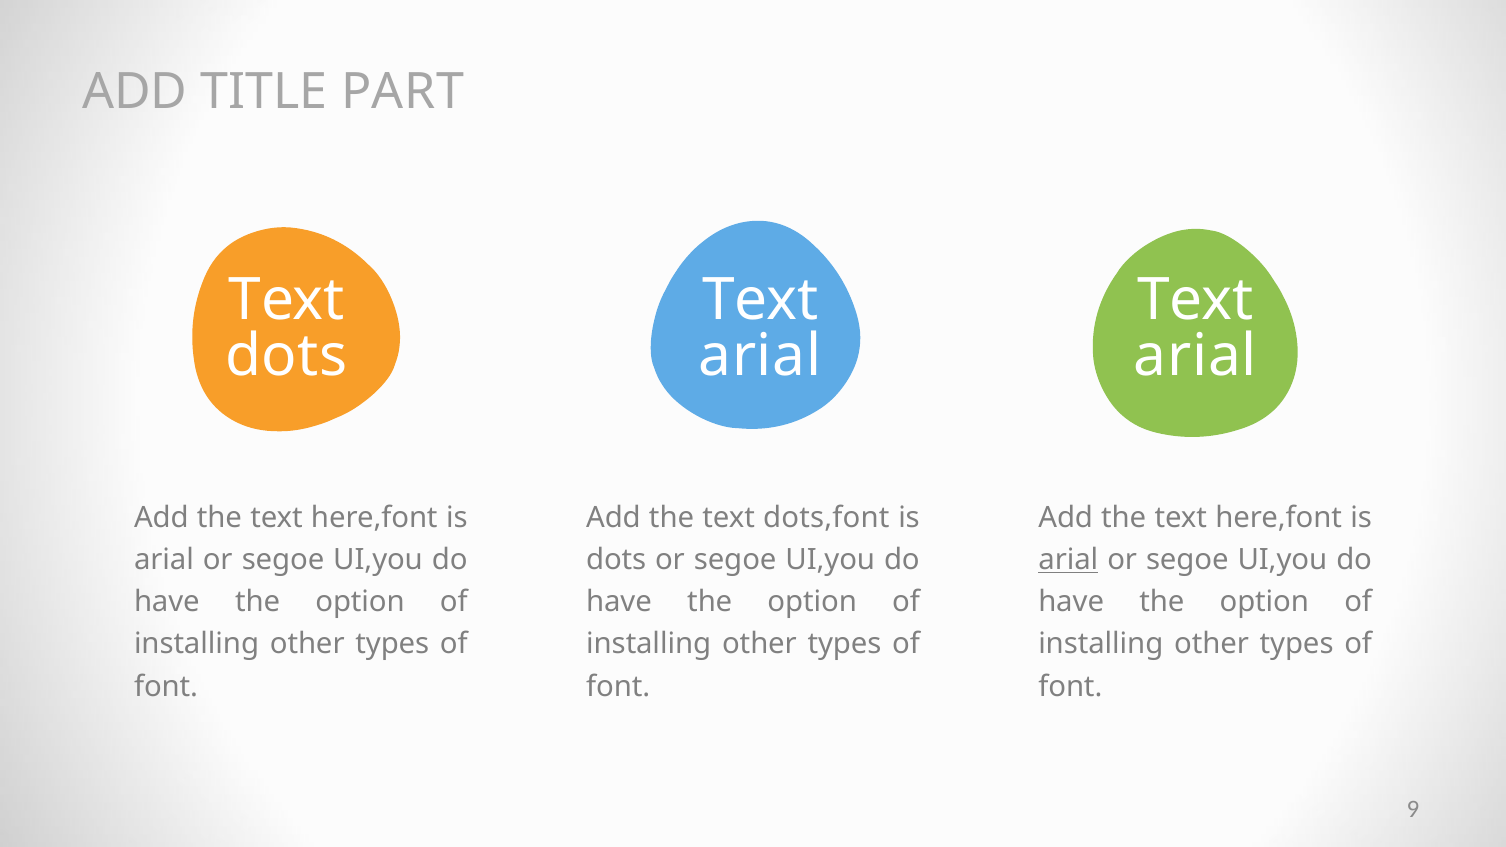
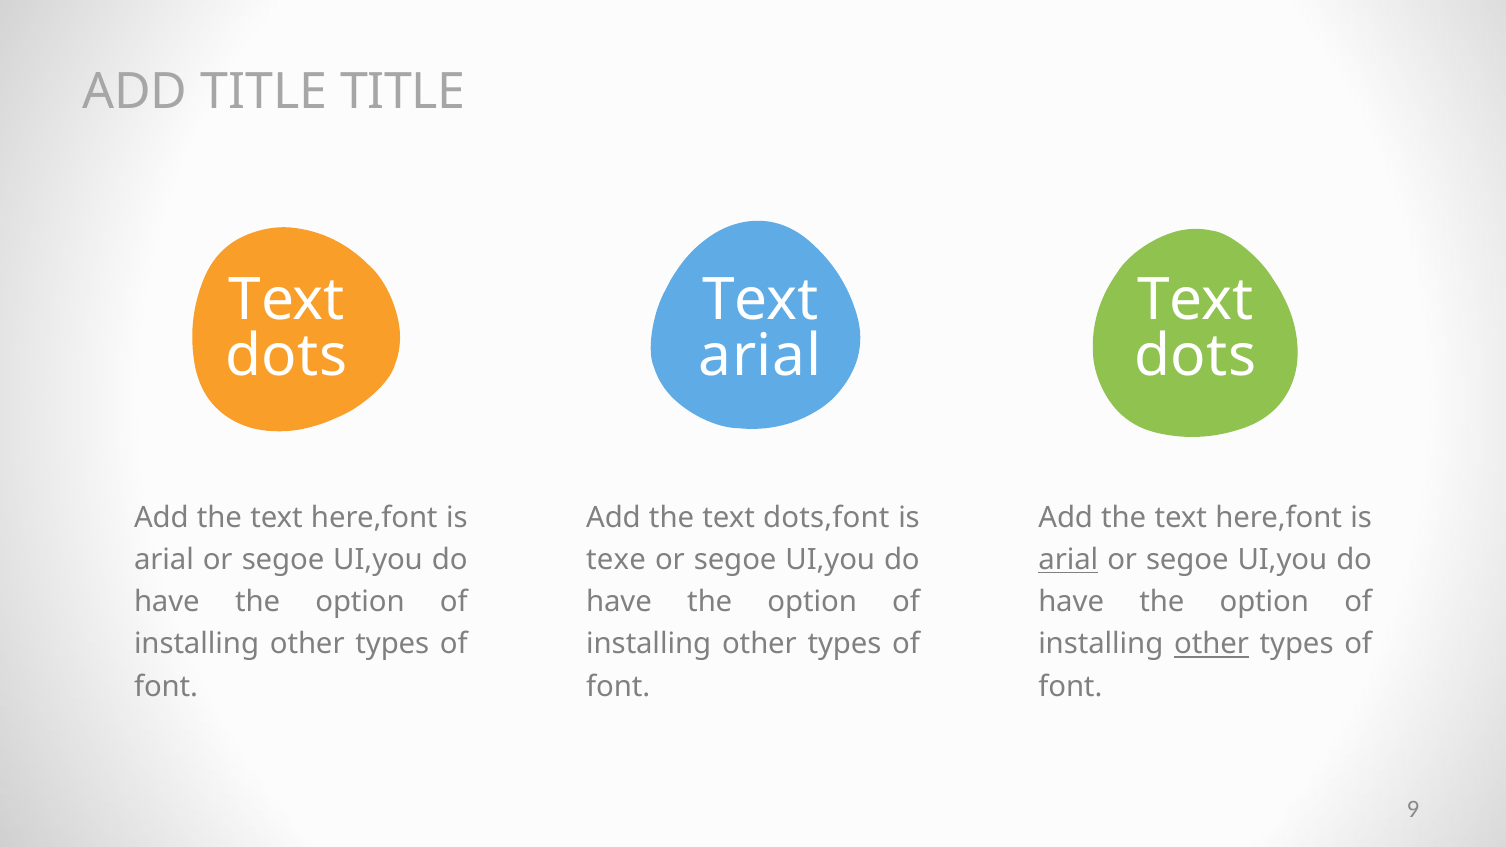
TITLE PART: PART -> TITLE
arial at (1195, 357): arial -> dots
dots at (616, 560): dots -> texe
other at (1212, 644) underline: none -> present
